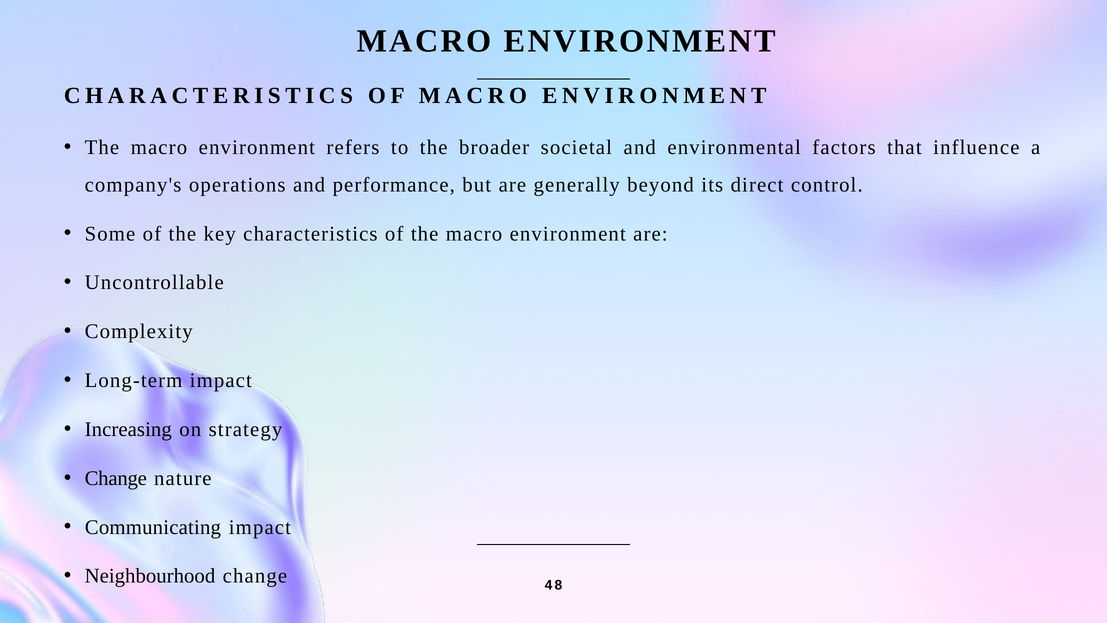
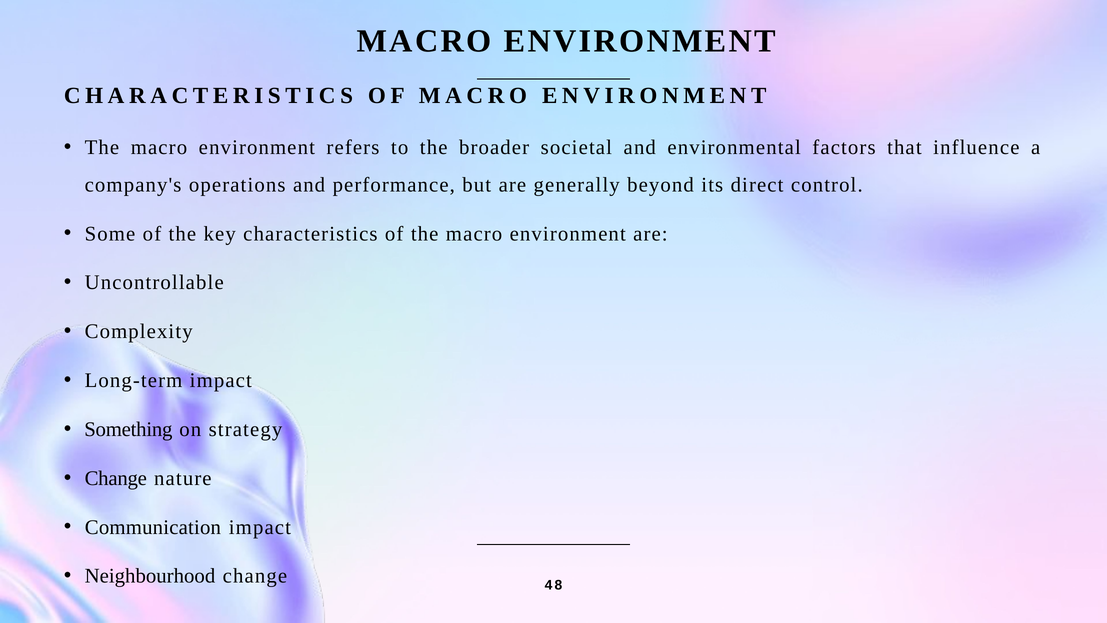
Increasing: Increasing -> Something
Communicating: Communicating -> Communication
